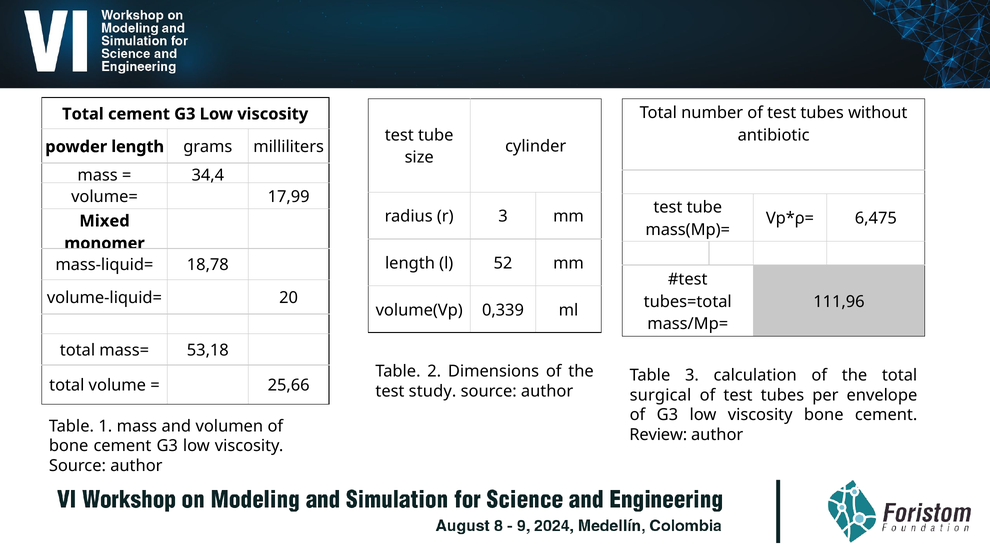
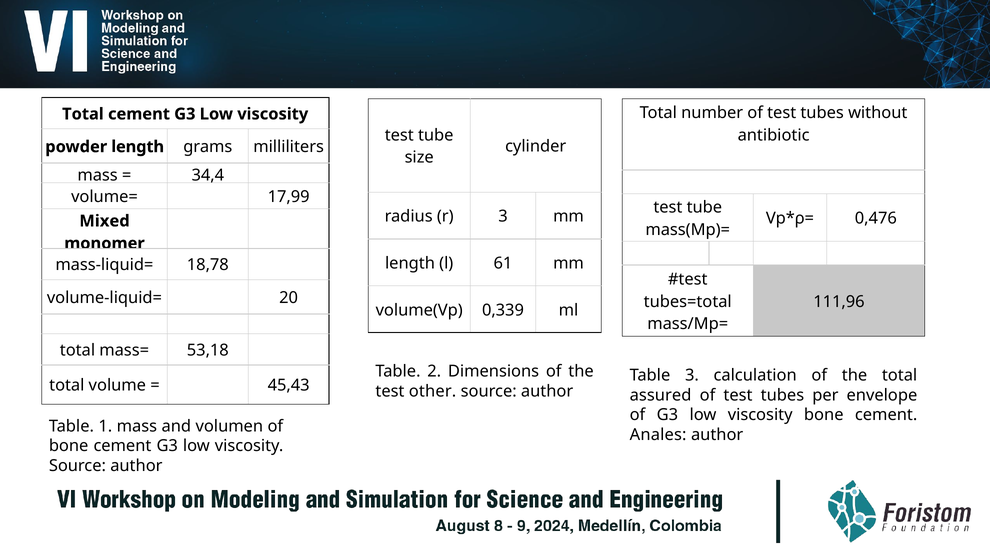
6,475: 6,475 -> 0,476
52: 52 -> 61
25,66: 25,66 -> 45,43
study: study -> other
surgical: surgical -> assured
Review: Review -> Anales
